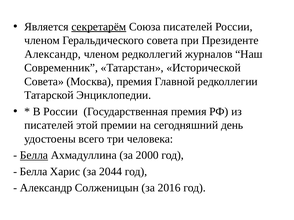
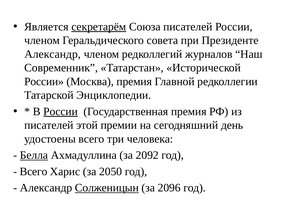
Совета at (44, 82): Совета -> России
России at (61, 112) underline: none -> present
2000: 2000 -> 2092
Белла at (34, 172): Белла -> Всего
2044: 2044 -> 2050
Солженицын underline: none -> present
2016: 2016 -> 2096
